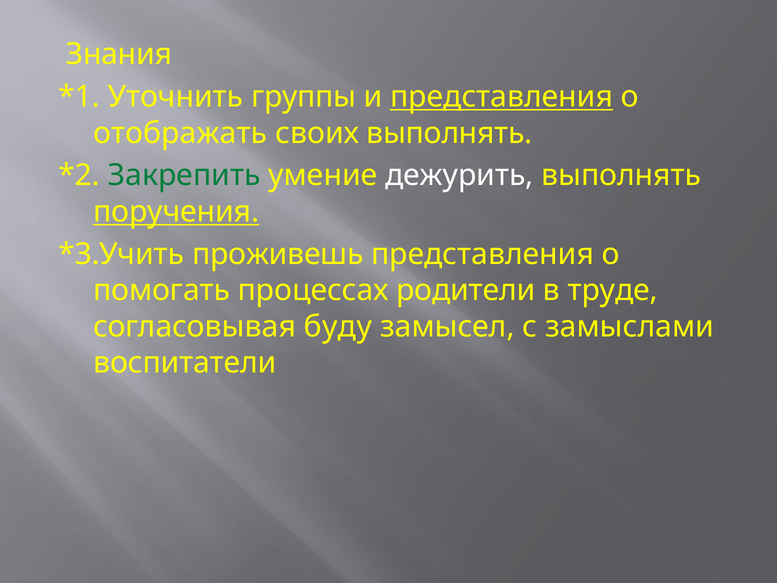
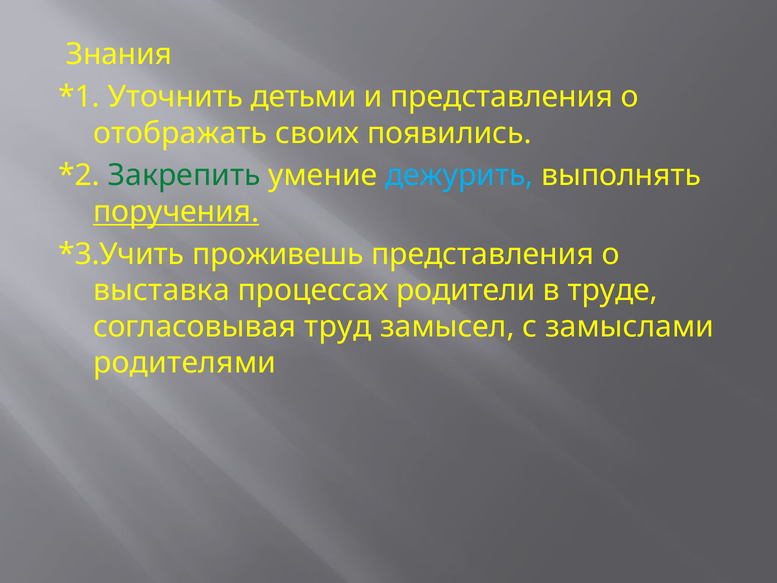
группы: группы -> детьми
представления at (502, 97) underline: present -> none
своих выполнять: выполнять -> появились
дежурить colour: white -> light blue
помогать: помогать -> выставка
буду: буду -> труд
воспитатели: воспитатели -> родителями
